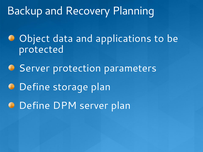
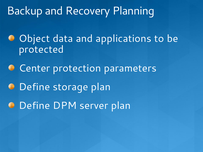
Server at (34, 68): Server -> Center
